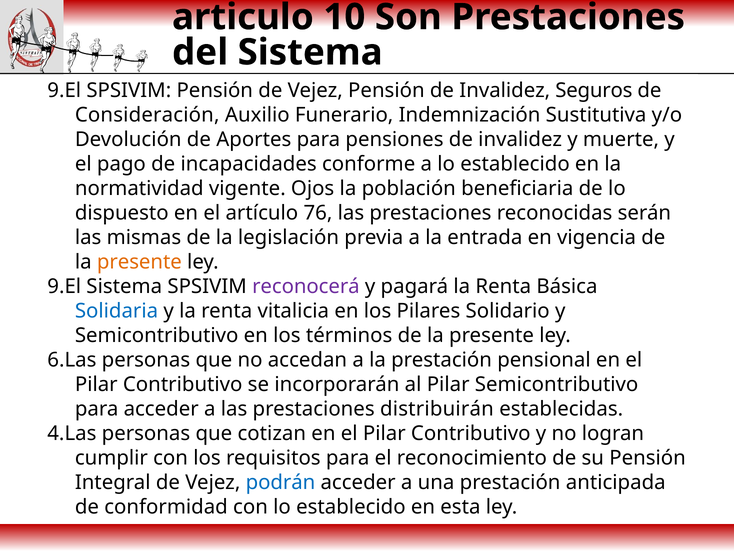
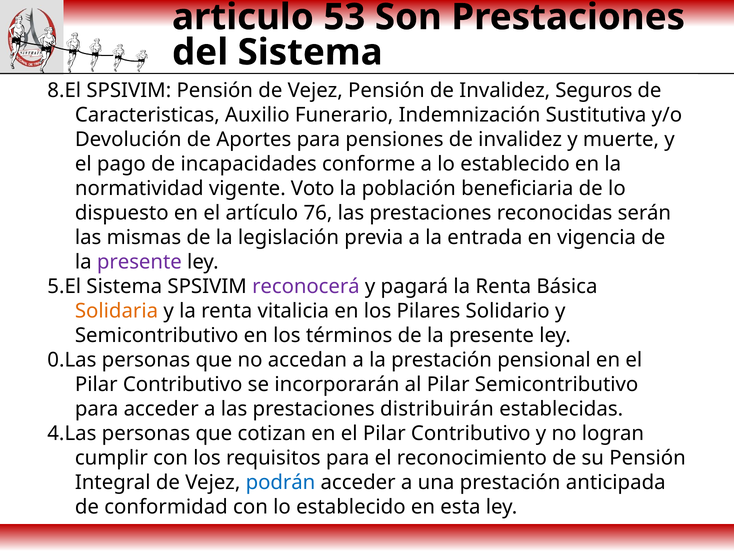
10: 10 -> 53
9.El at (64, 90): 9.El -> 8.El
Consideración: Consideración -> Caracteristicas
Ojos: Ojos -> Voto
presente at (139, 262) colour: orange -> purple
9.El at (64, 286): 9.El -> 5.El
Solidaria colour: blue -> orange
6.Las: 6.Las -> 0.Las
